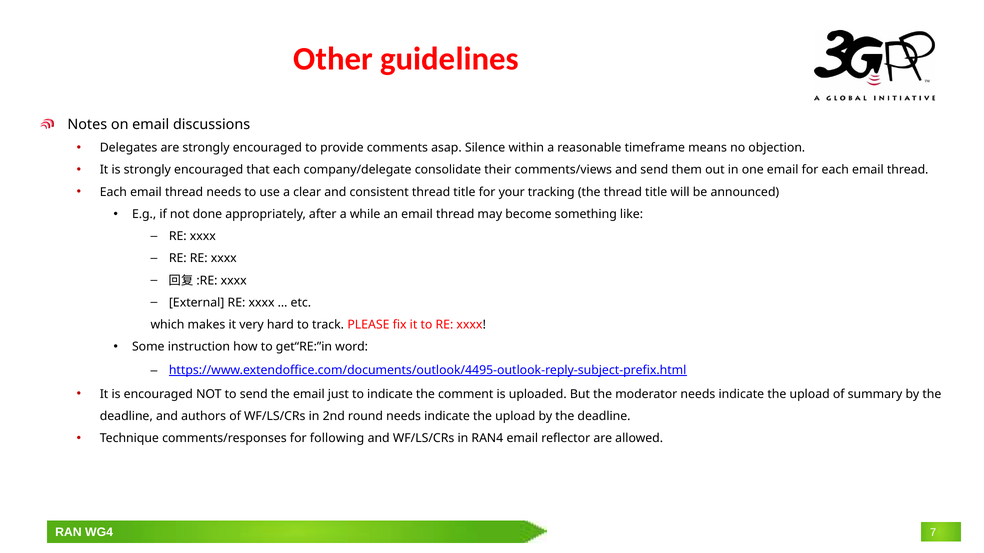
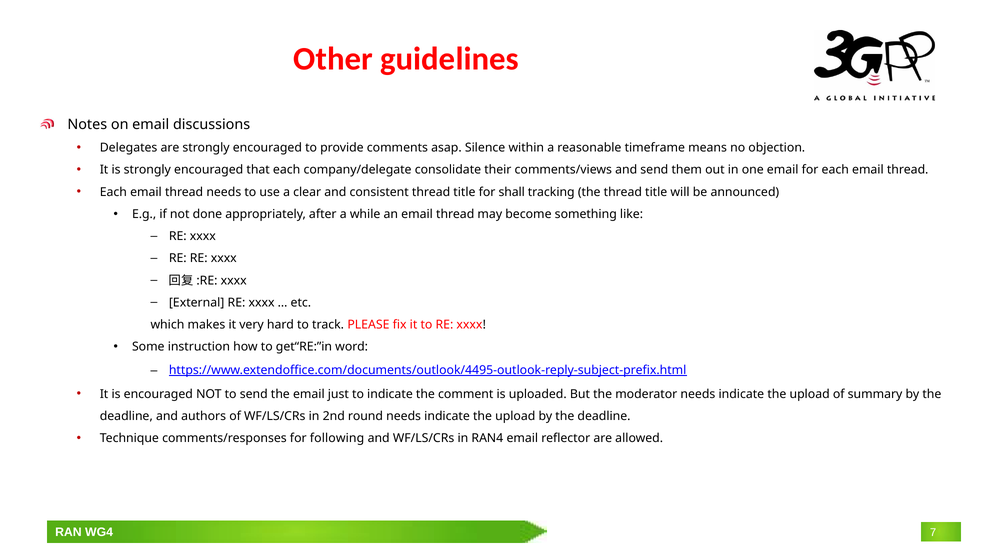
your: your -> shall
